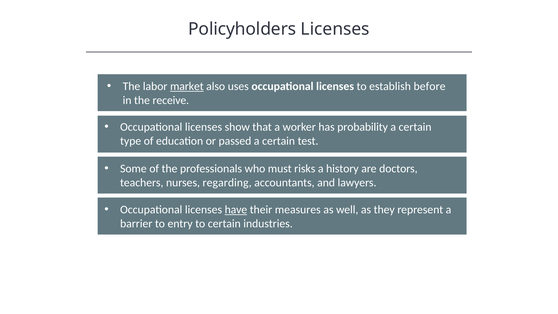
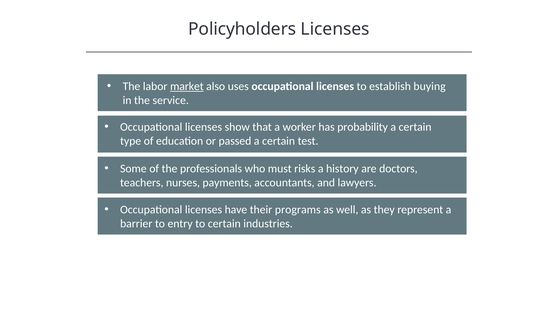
before: before -> buying
receive: receive -> service
regarding: regarding -> payments
have underline: present -> none
measures: measures -> programs
